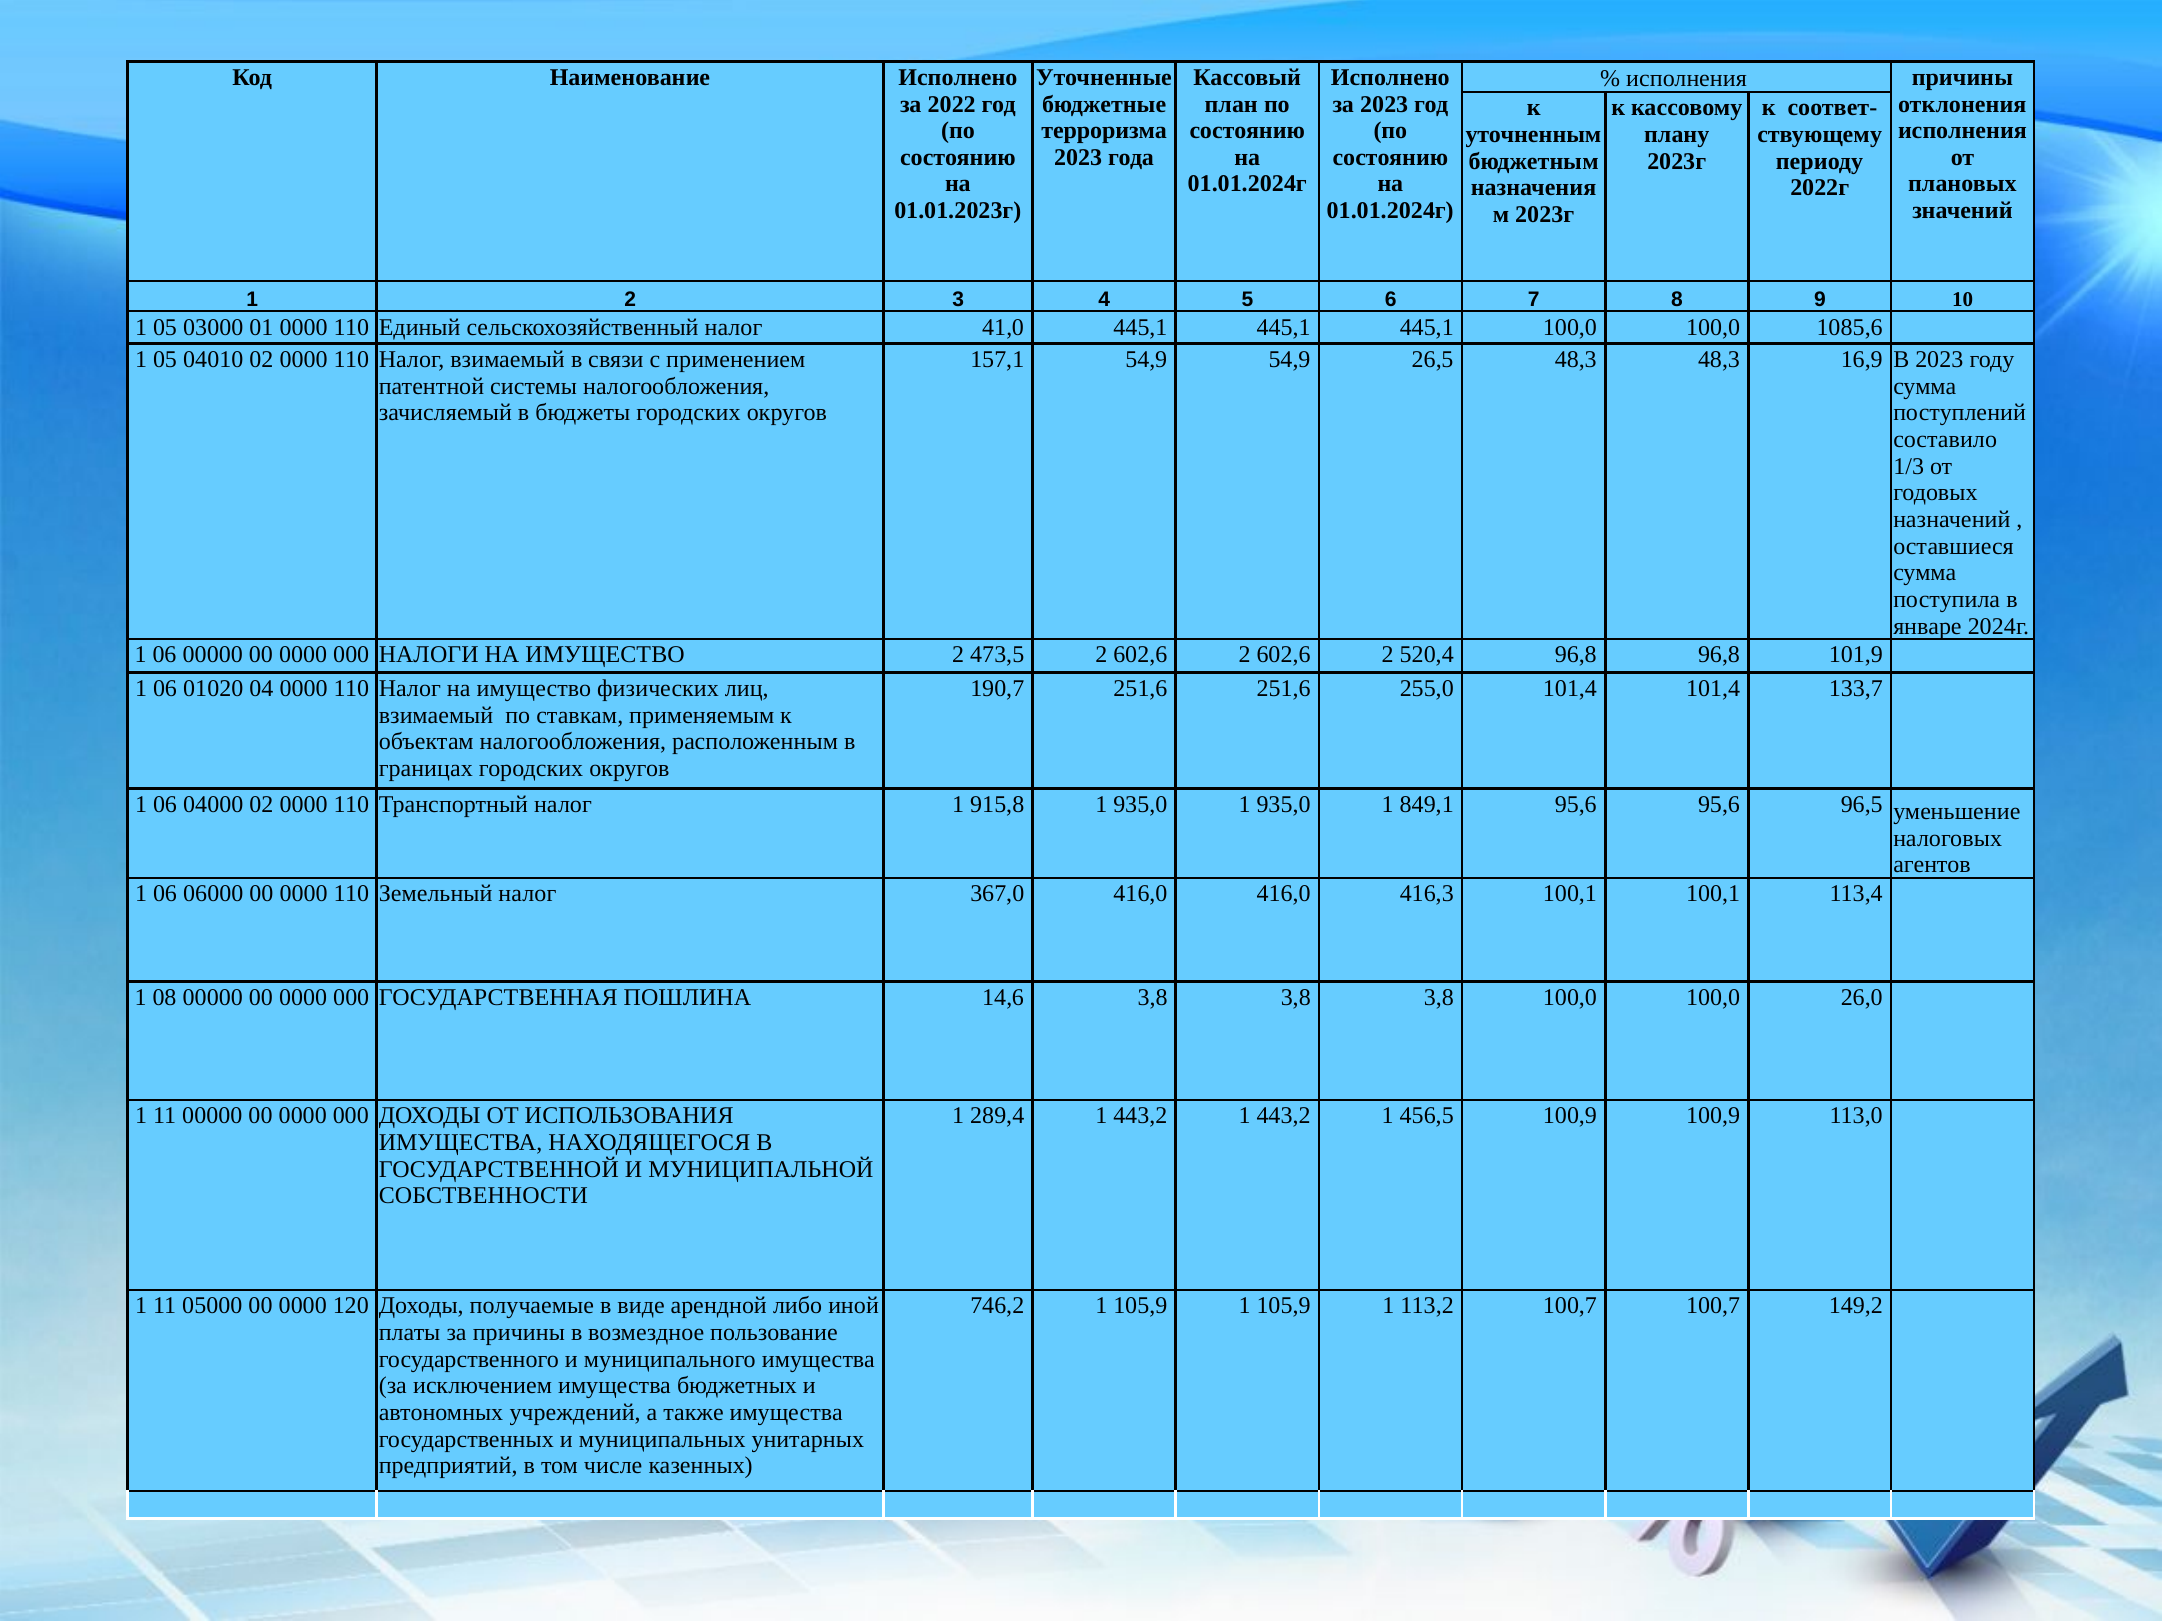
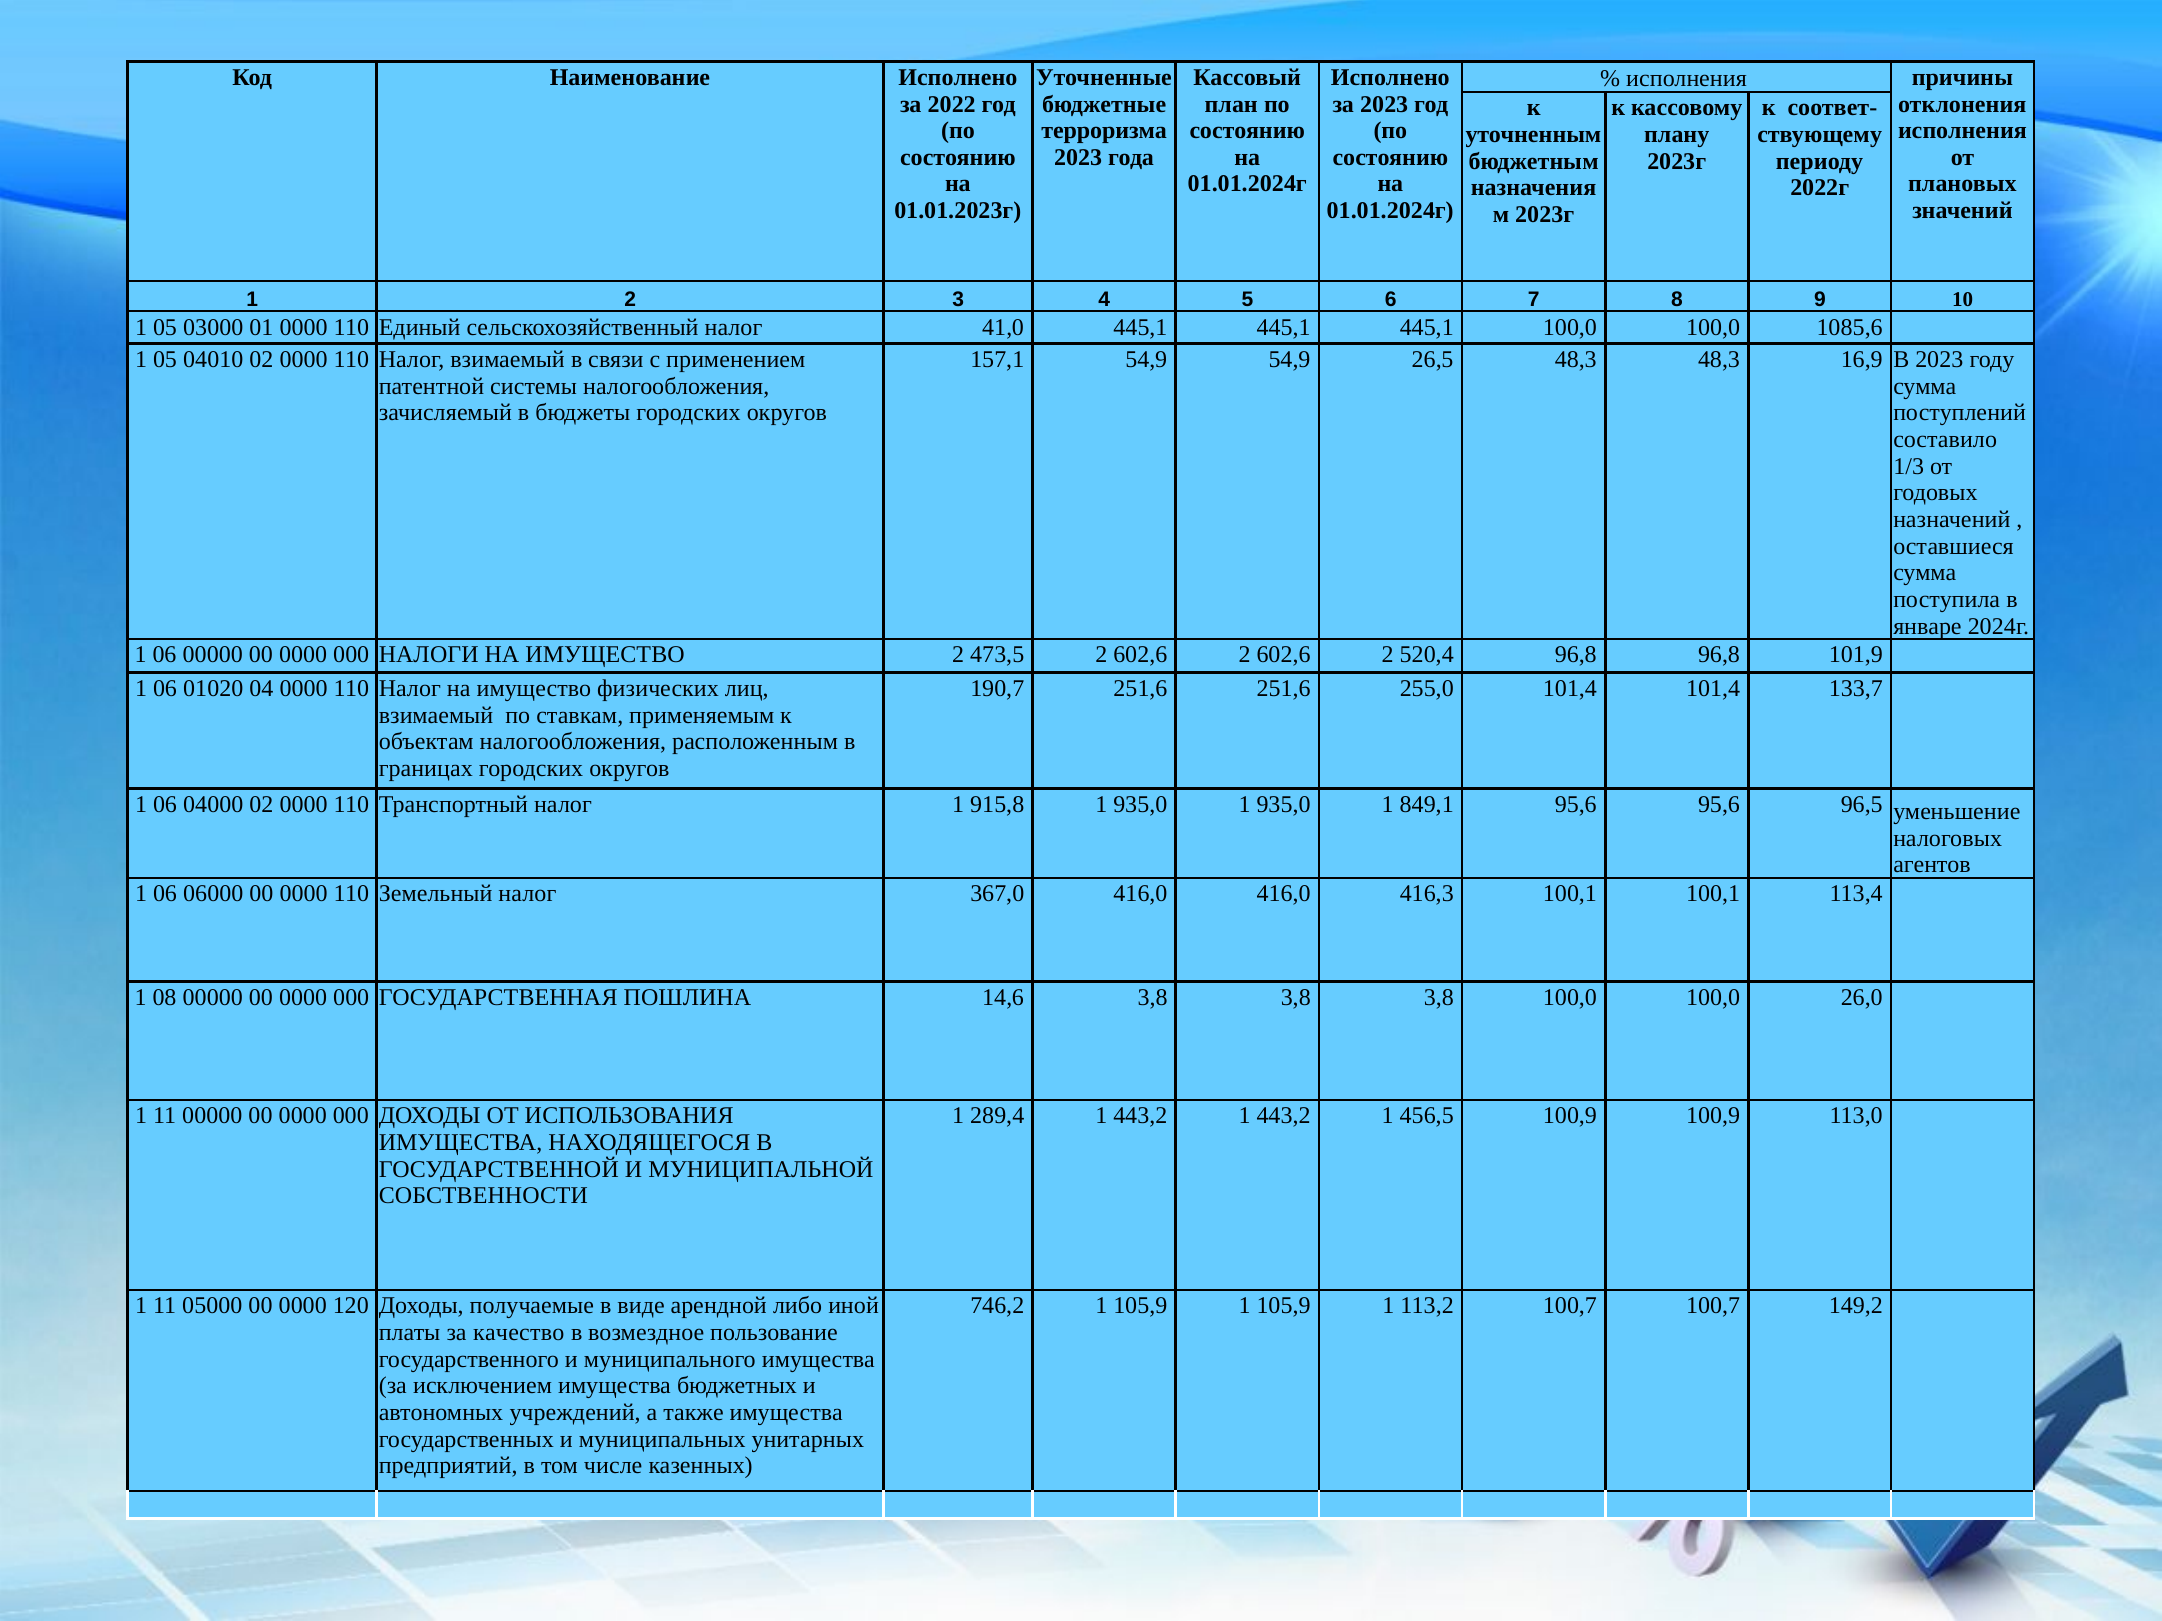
за причины: причины -> качество
